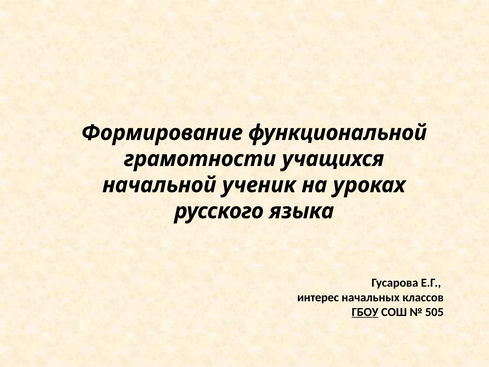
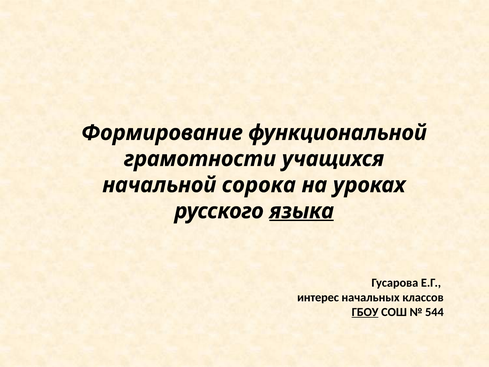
ученик: ученик -> сорока
языка underline: none -> present
505: 505 -> 544
